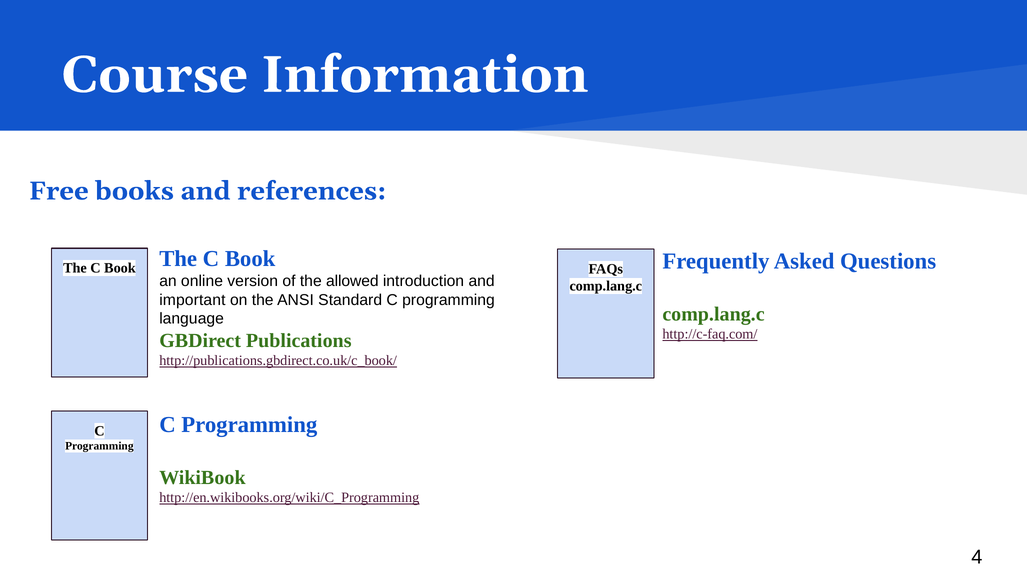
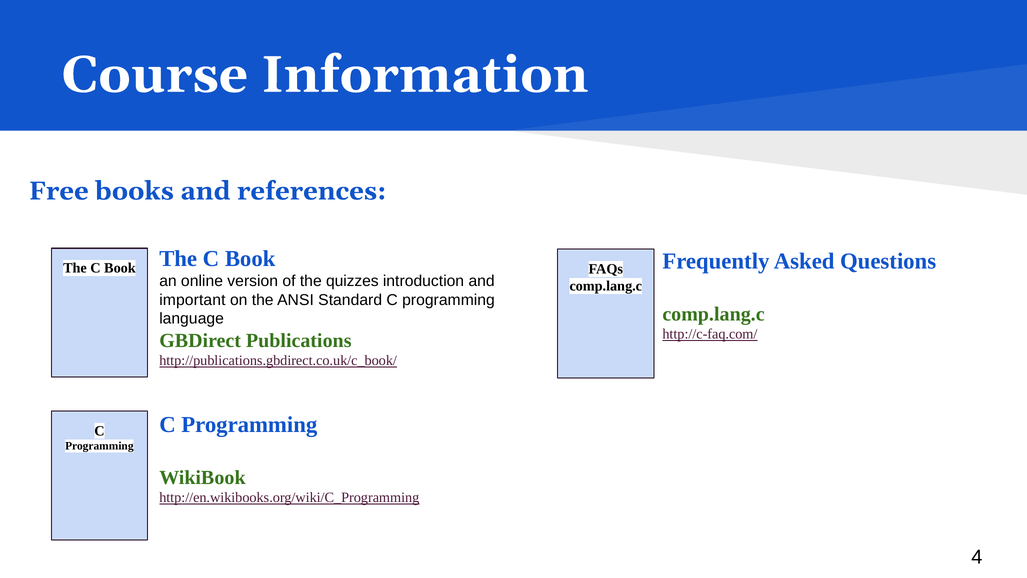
allowed: allowed -> quizzes
